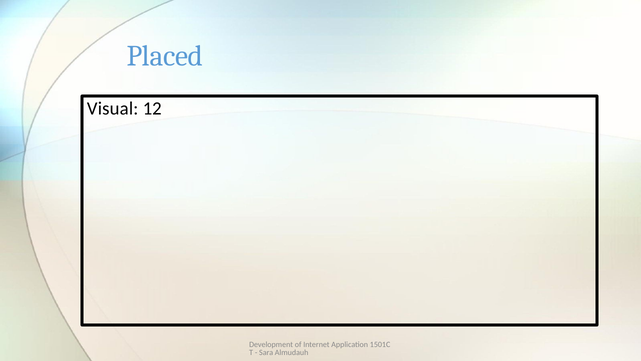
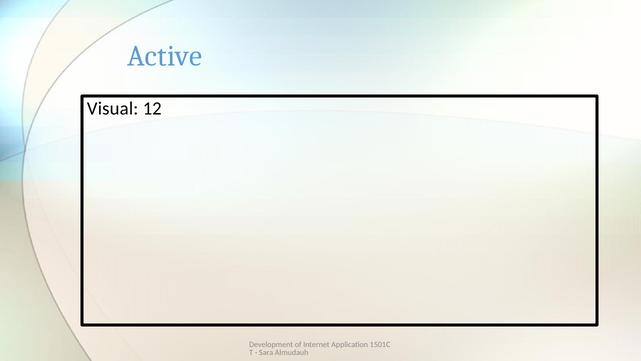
Placed: Placed -> Active
